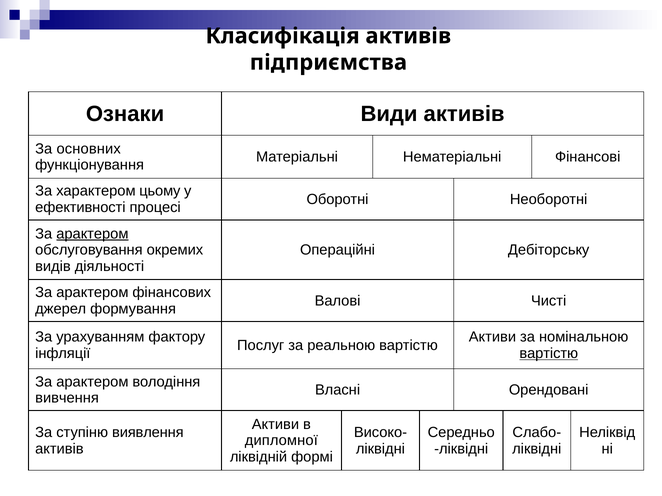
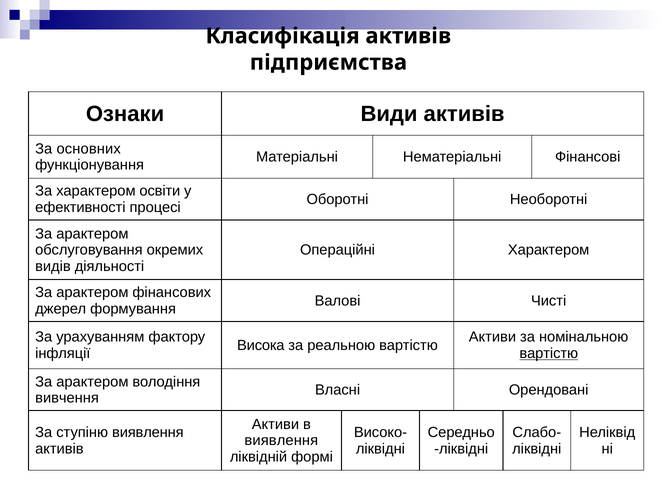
цьому: цьому -> освіти
арактером at (92, 234) underline: present -> none
Операційні Дебіторську: Дебіторську -> Характером
Послуг: Послуг -> Висока
дипломної at (281, 441): дипломної -> виявлення
